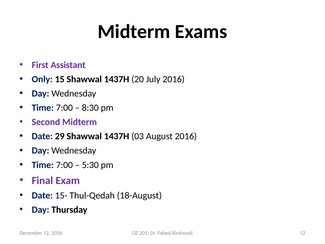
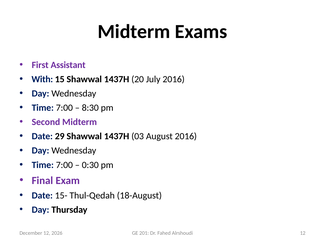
Only: Only -> With
5:30: 5:30 -> 0:30
